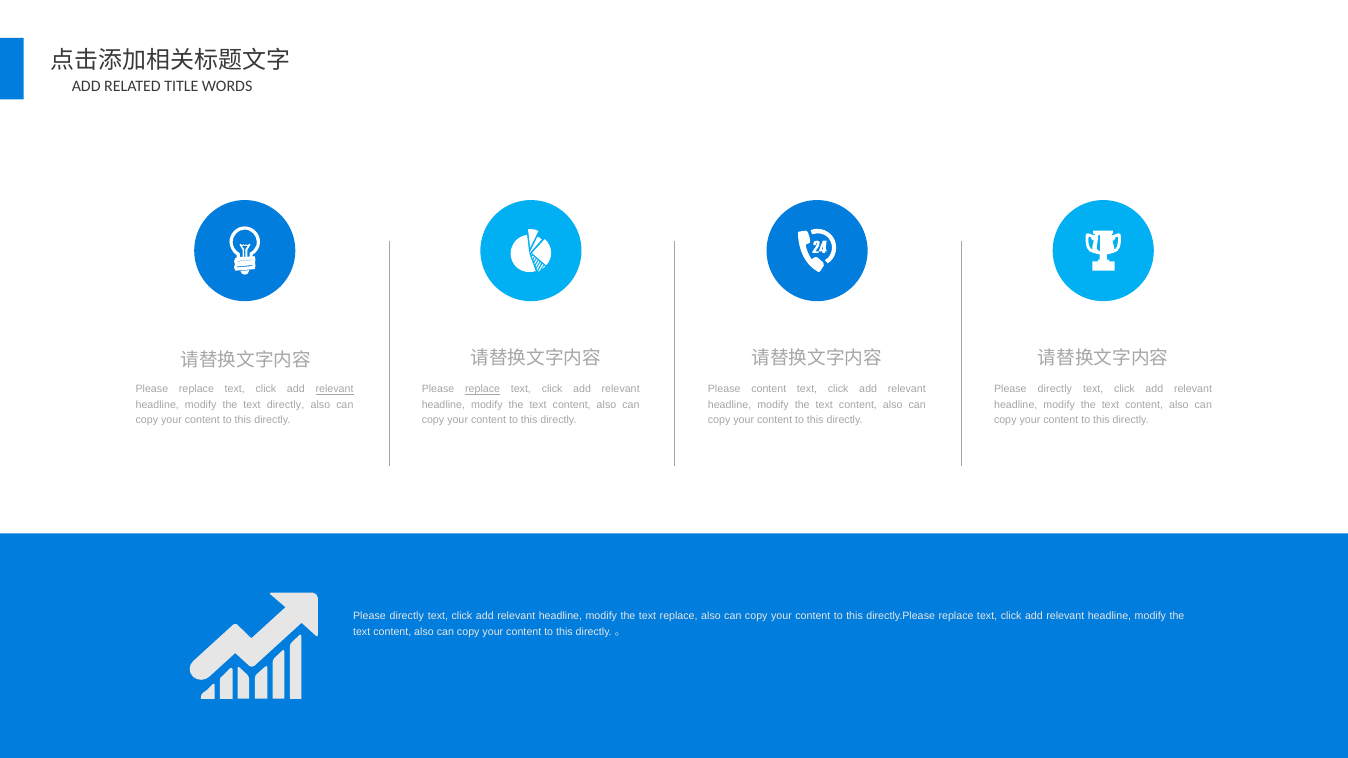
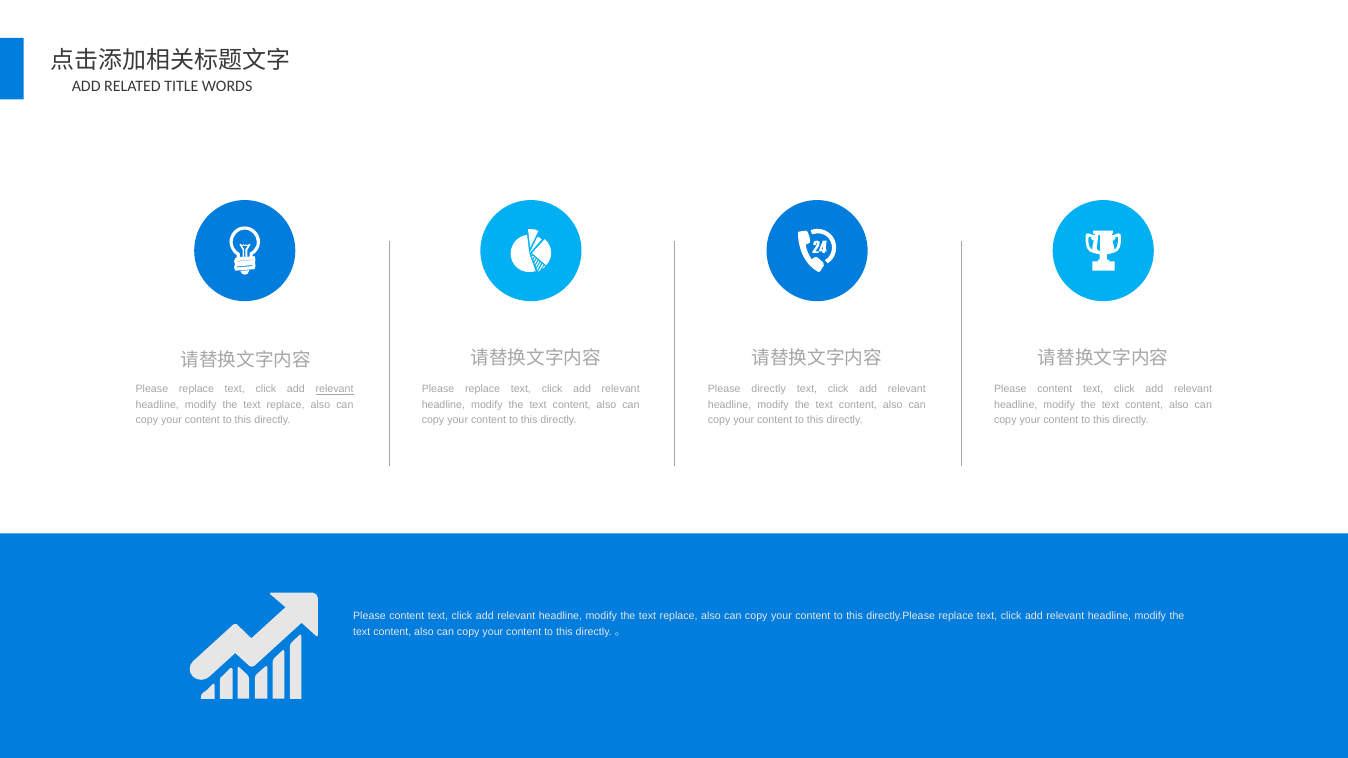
replace at (483, 390) underline: present -> none
Please content: content -> directly
directly at (1055, 390): directly -> content
directly at (286, 405): directly -> replace
directly at (407, 617): directly -> content
